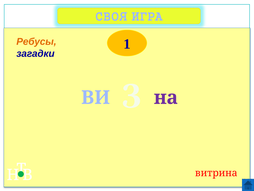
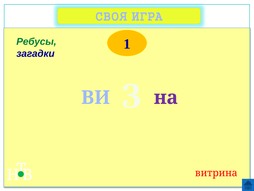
Ребусы colour: orange -> green
